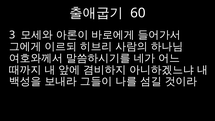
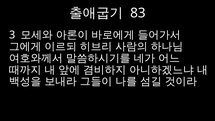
60: 60 -> 83
